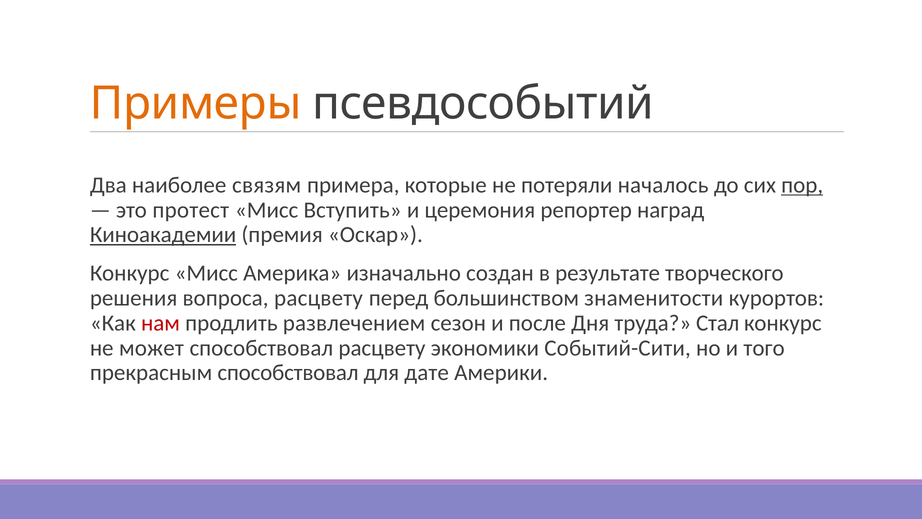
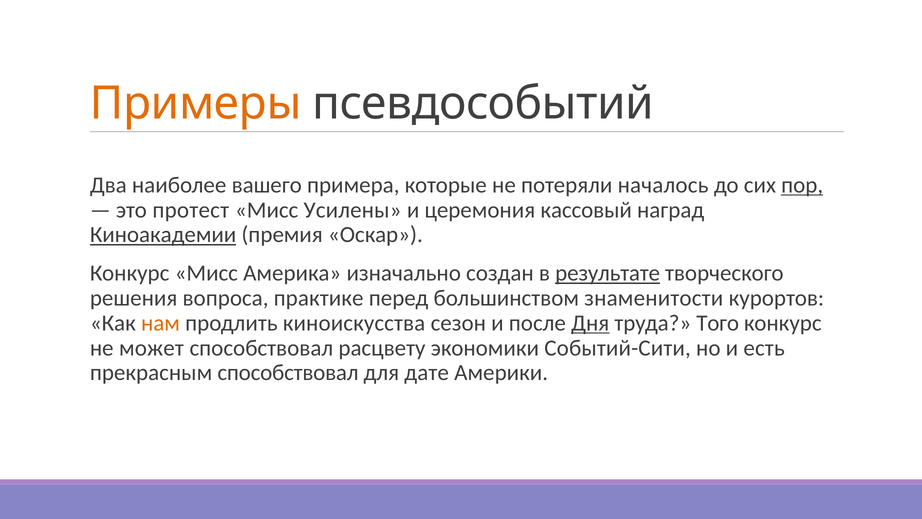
связям: связям -> вашего
Вступить: Вступить -> Усилены
репортер: репортер -> кассовый
результате underline: none -> present
вопроса расцвету: расцвету -> практике
нам colour: red -> orange
развлечением: развлечением -> киноискусства
Дня underline: none -> present
Стал: Стал -> Того
того: того -> есть
